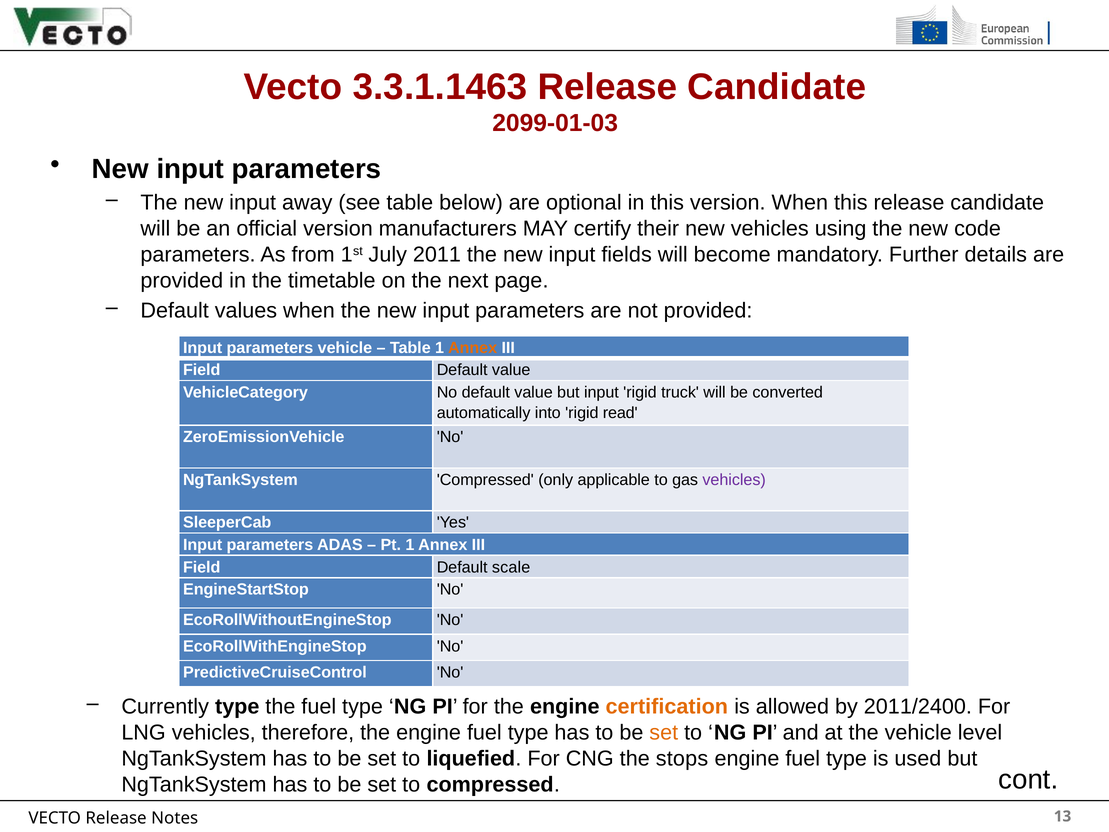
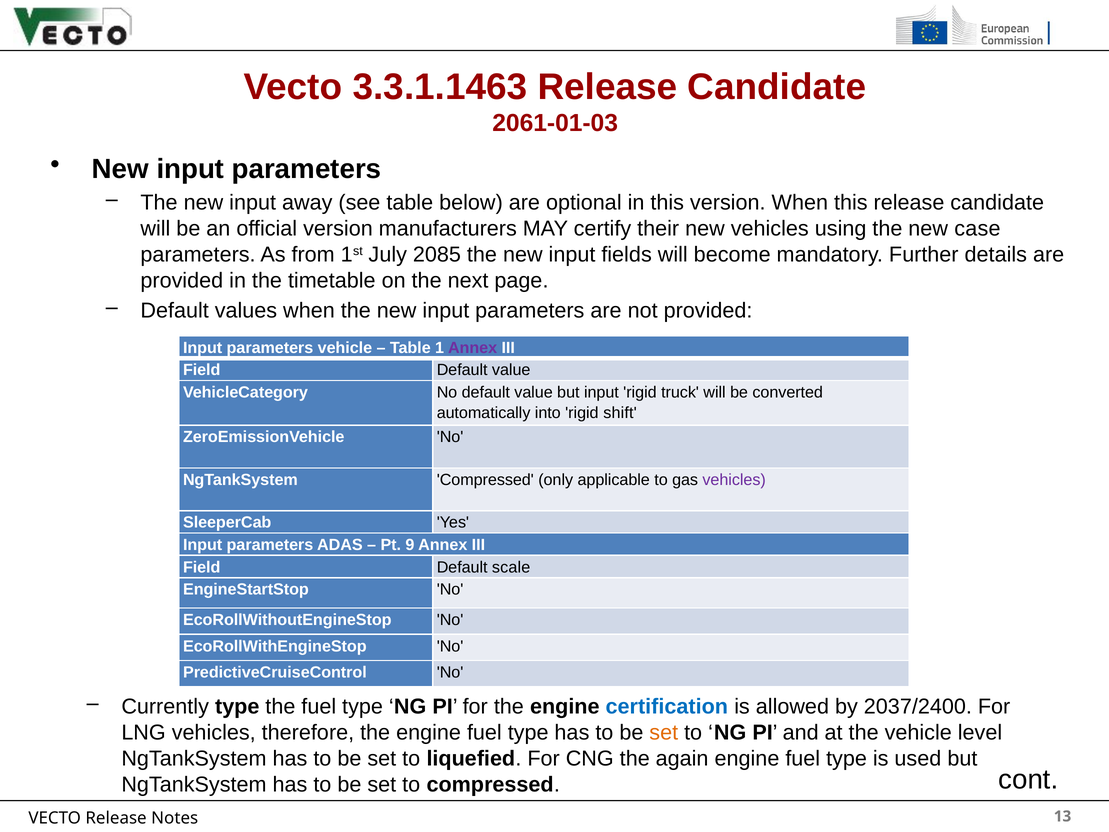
2099-01-03: 2099-01-03 -> 2061-01-03
code: code -> case
2011: 2011 -> 2085
Annex at (473, 348) colour: orange -> purple
read: read -> shift
Pt 1: 1 -> 9
certification colour: orange -> blue
2011/2400: 2011/2400 -> 2037/2400
stops: stops -> again
